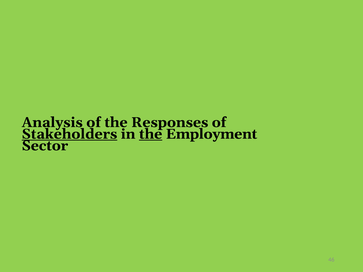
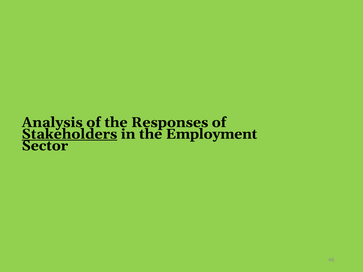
the at (151, 134) underline: present -> none
